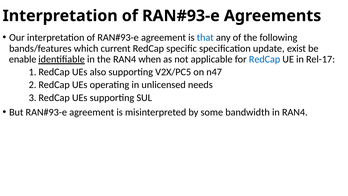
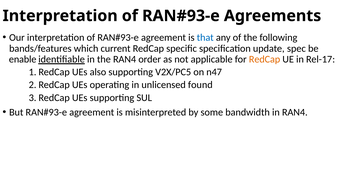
exist: exist -> spec
when: when -> order
RedCap at (265, 59) colour: blue -> orange
needs: needs -> found
